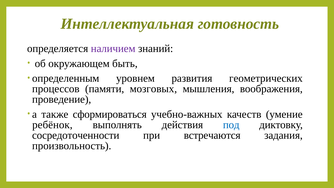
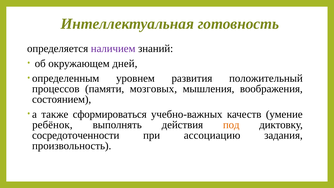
быть: быть -> дней
геометрических: геометрических -> положительный
проведение: проведение -> состоянием
под colour: blue -> orange
встречаются: встречаются -> ассоциацию
